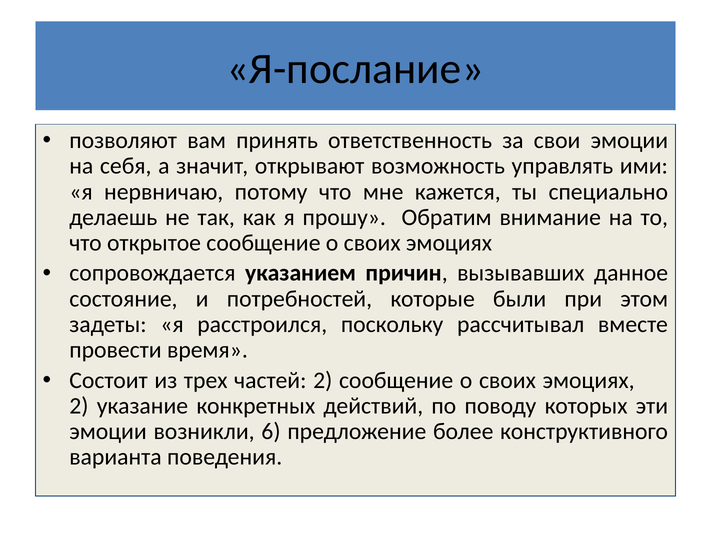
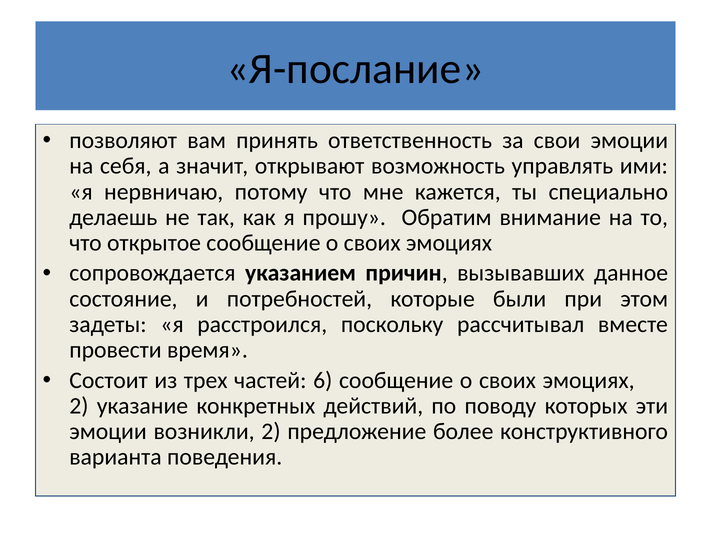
частей 2: 2 -> 6
возникли 6: 6 -> 2
